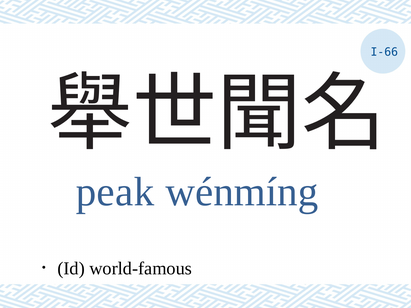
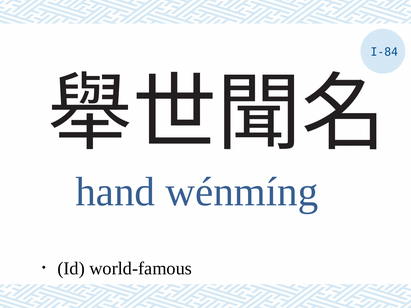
I-66: I-66 -> I-84
peak: peak -> hand
